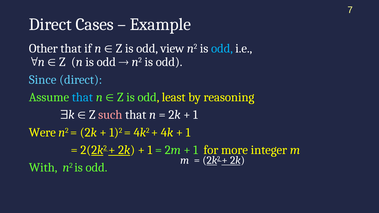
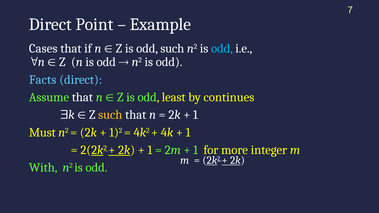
Cases: Cases -> Point
Other: Other -> Cases
odd view: view -> such
Since: Since -> Facts
that at (82, 97) colour: light blue -> white
reasoning: reasoning -> continues
such at (110, 115) colour: pink -> yellow
Were: Were -> Must
